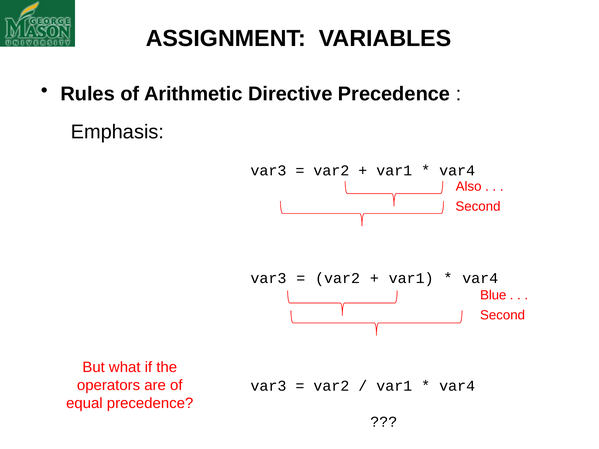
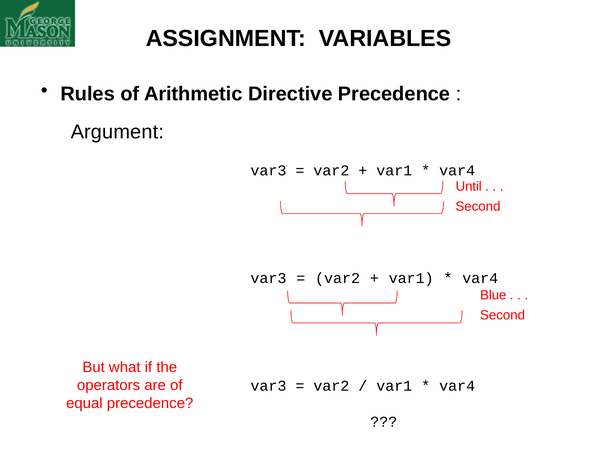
Emphasis: Emphasis -> Argument
Also: Also -> Until
